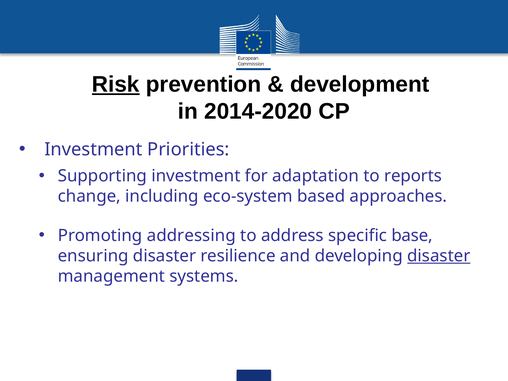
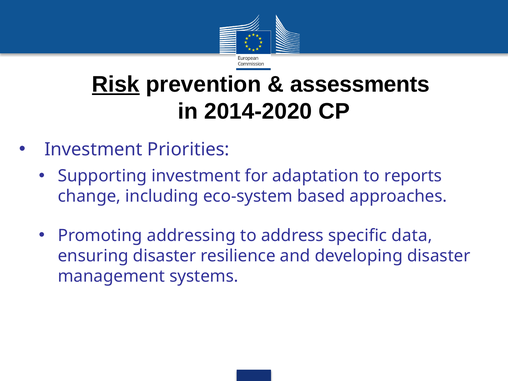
development: development -> assessments
base: base -> data
disaster at (439, 256) underline: present -> none
